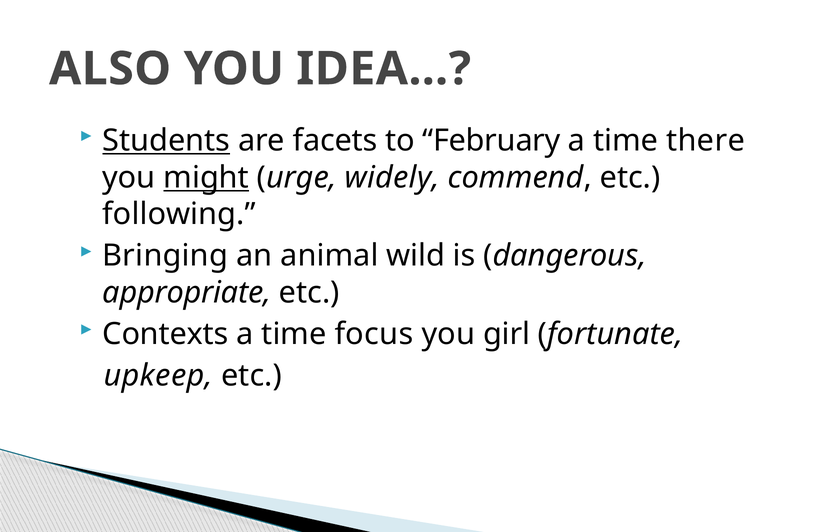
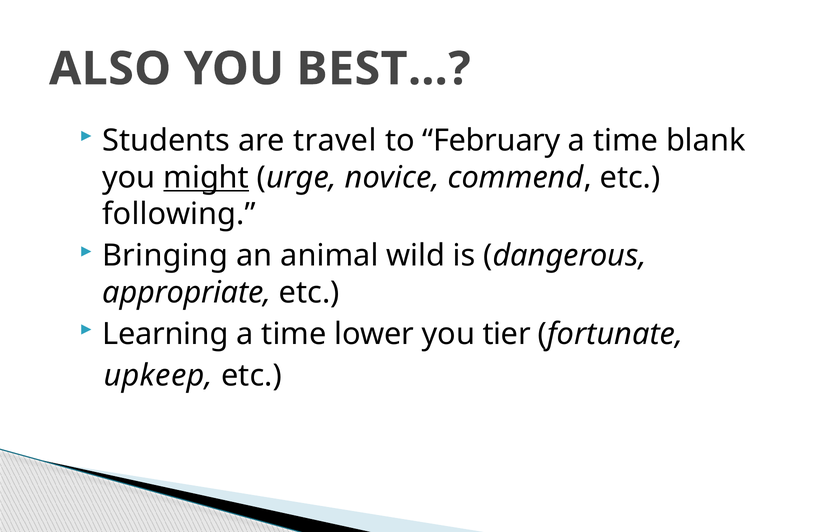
IDEA…: IDEA… -> BEST…
Students underline: present -> none
facets: facets -> travel
there: there -> blank
widely: widely -> novice
Contexts: Contexts -> Learning
focus: focus -> lower
girl: girl -> tier
